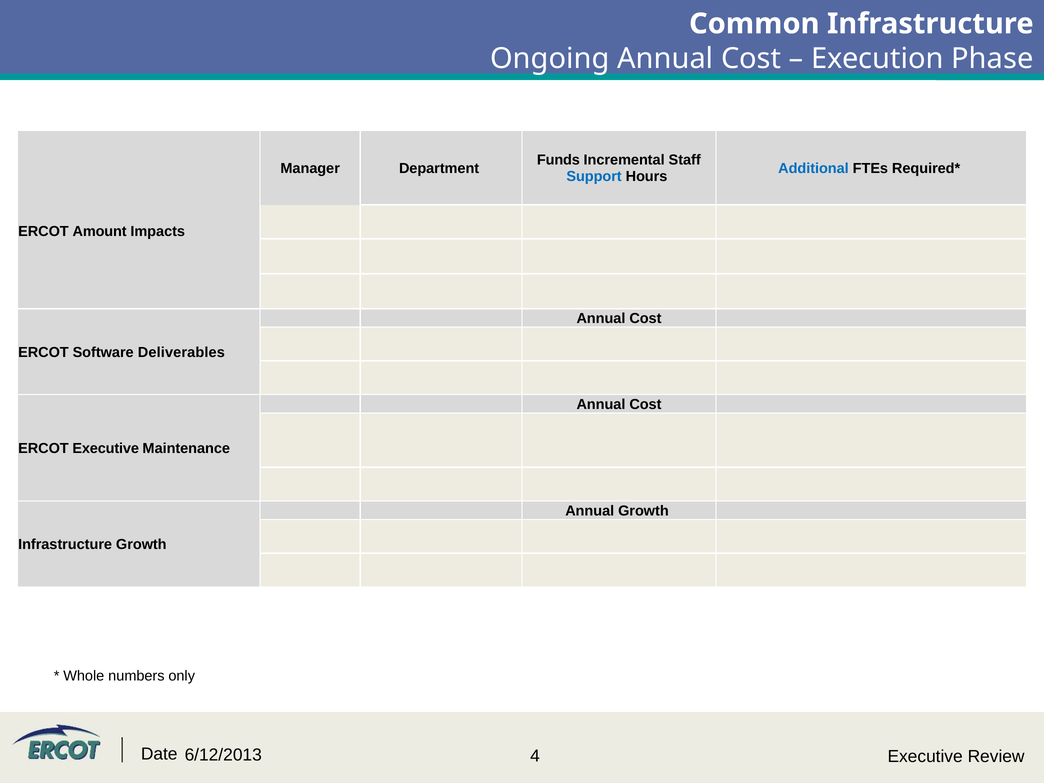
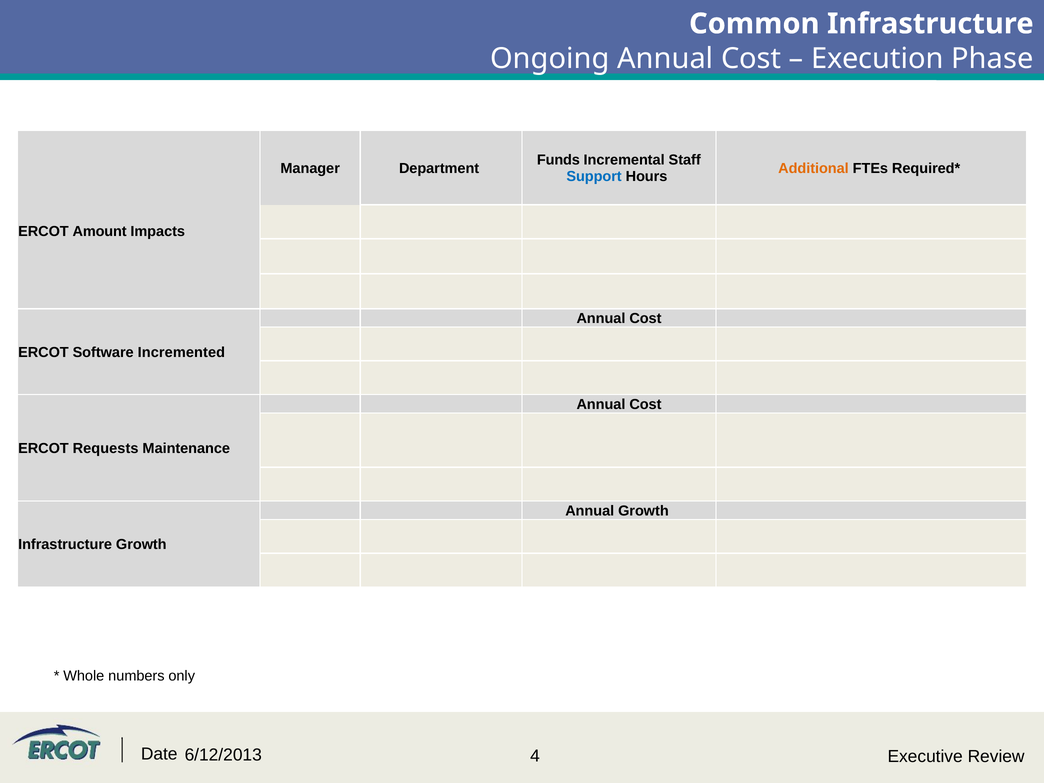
Additional colour: blue -> orange
Deliverables: Deliverables -> Incremented
ERCOT Executive: Executive -> Requests
